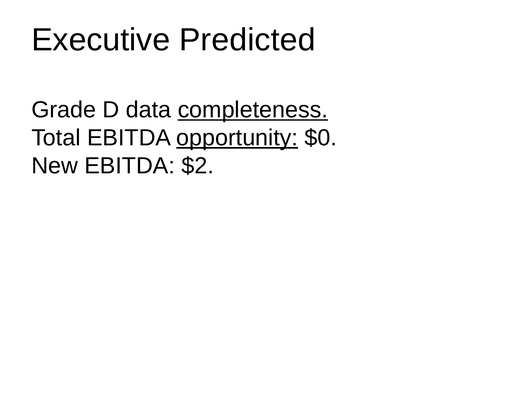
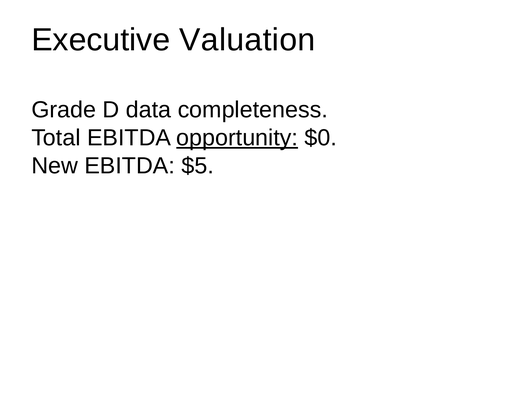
Predicted: Predicted -> Valuation
completeness underline: present -> none
$2: $2 -> $5
